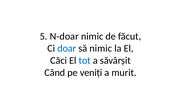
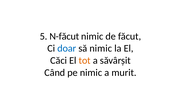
N-doar: N-doar -> N-făcut
tot colour: blue -> orange
pe veniți: veniți -> nimic
